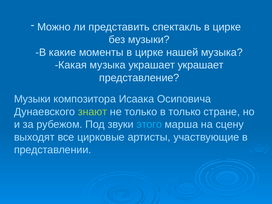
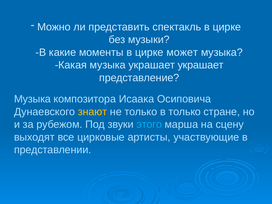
нашей: нашей -> может
Музыки at (32, 99): Музыки -> Музыка
знают colour: light green -> yellow
